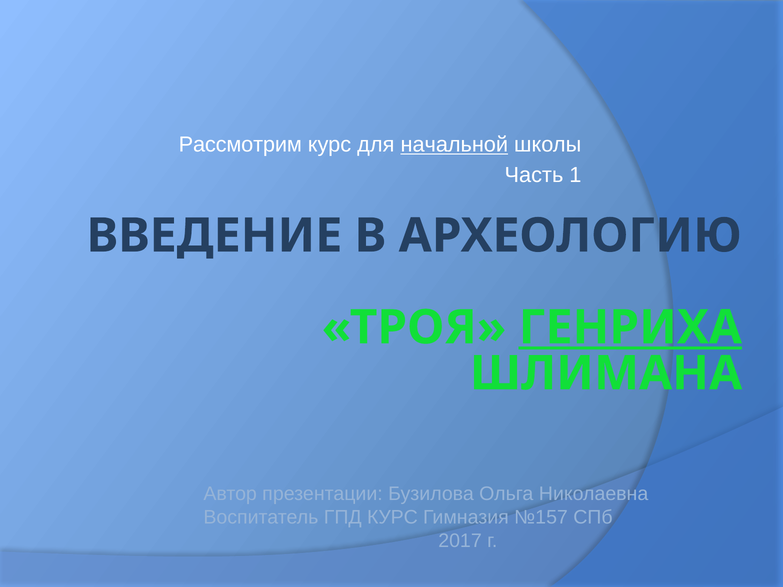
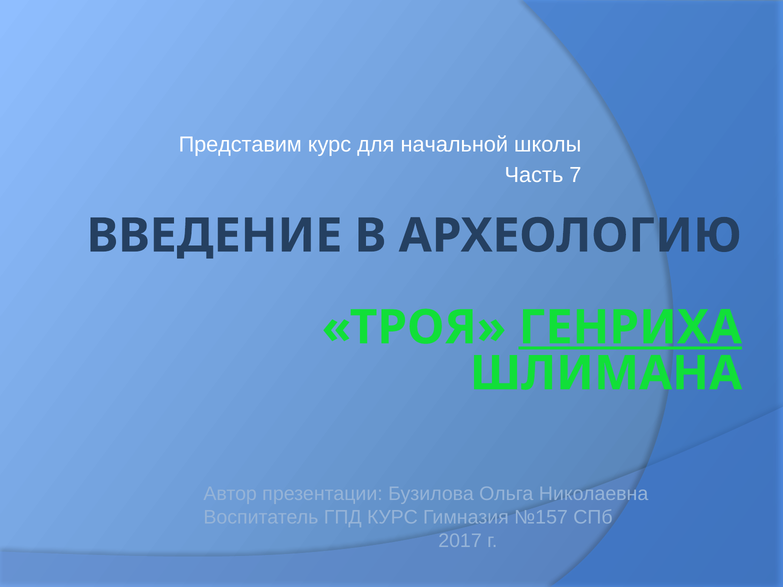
Рассмотрим: Рассмотрим -> Представим
начальной underline: present -> none
1: 1 -> 7
